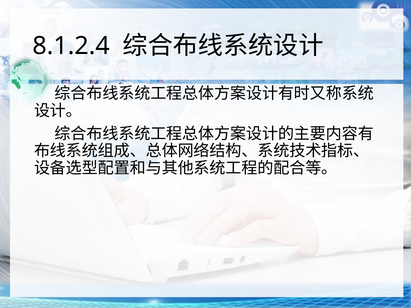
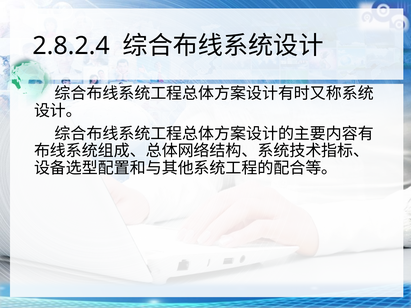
8.1.2.4: 8.1.2.4 -> 2.8.2.4
